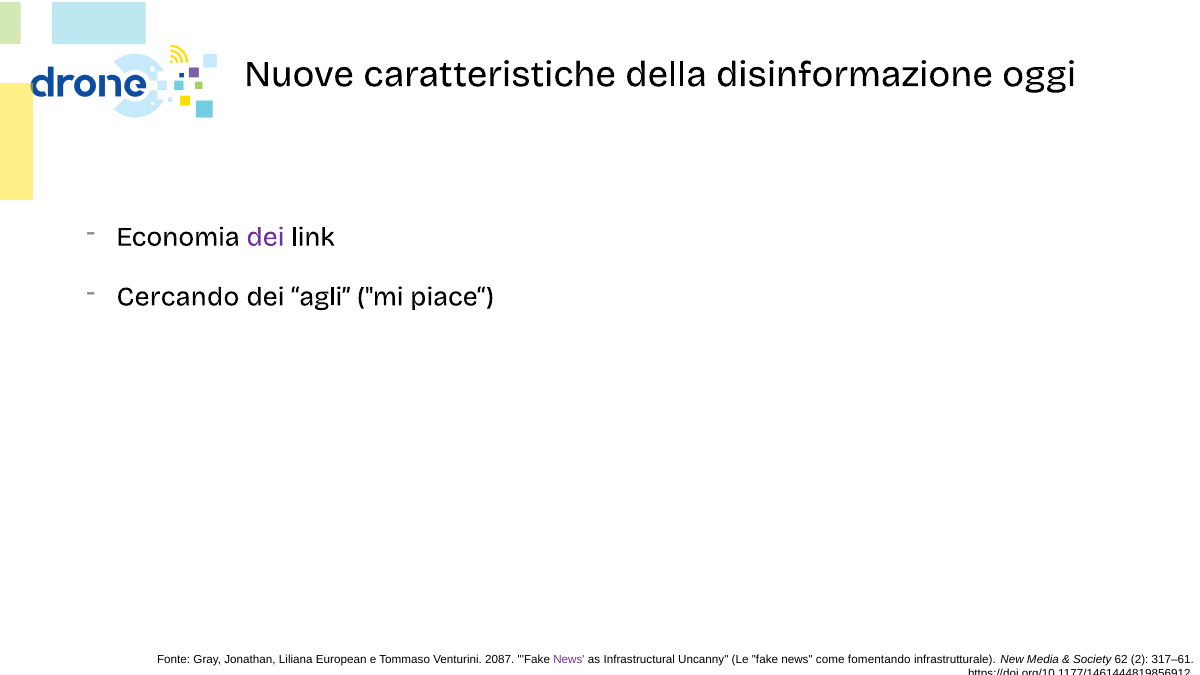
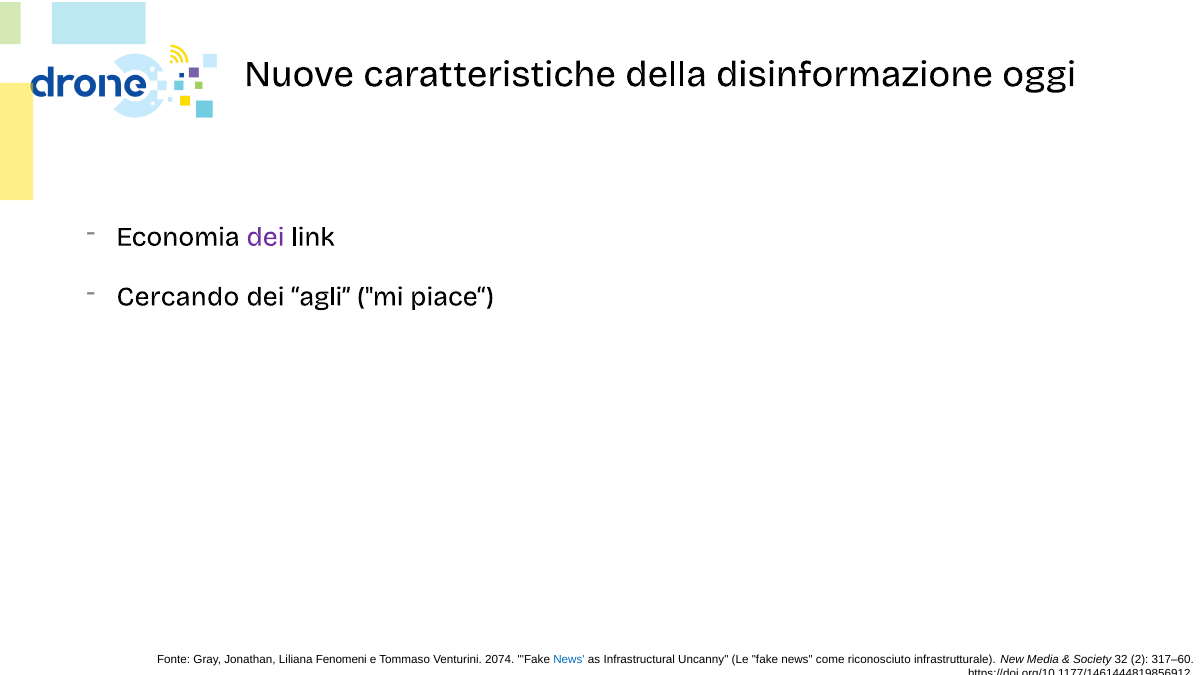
European: European -> Fenomeni
2087: 2087 -> 2074
News at (569, 660) colour: purple -> blue
fomentando: fomentando -> riconosciuto
62: 62 -> 32
317–61: 317–61 -> 317–60
